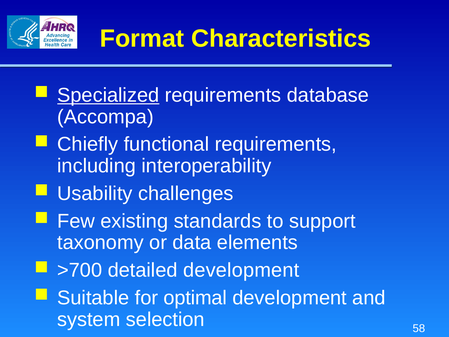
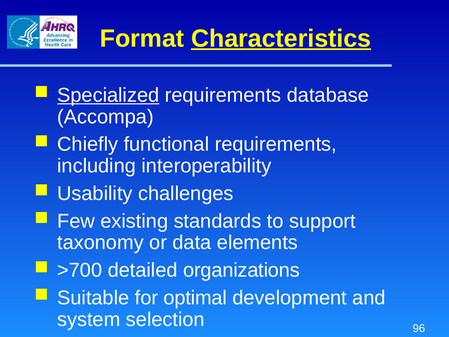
Characteristics underline: none -> present
detailed development: development -> organizations
58: 58 -> 96
